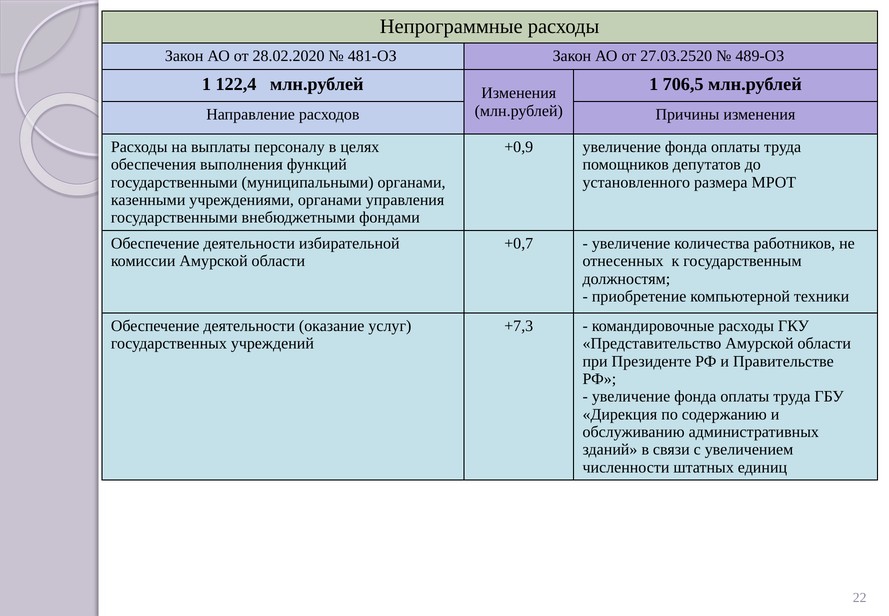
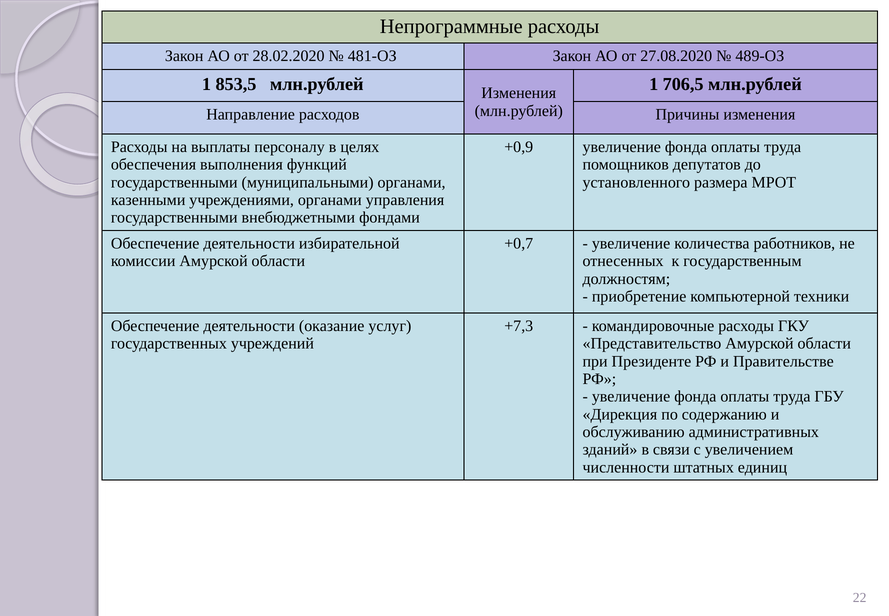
27.03.2520: 27.03.2520 -> 27.08.2020
122,4: 122,4 -> 853,5
